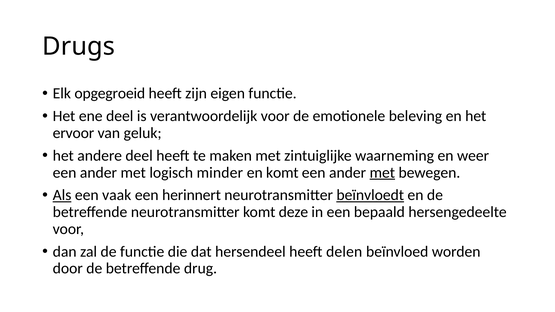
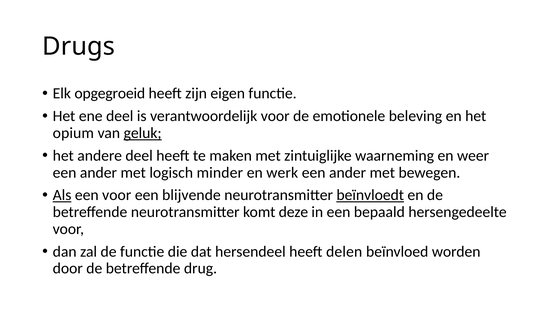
ervoor: ervoor -> opium
geluk underline: none -> present
en komt: komt -> werk
met at (382, 173) underline: present -> none
een vaak: vaak -> voor
herinnert: herinnert -> blijvende
